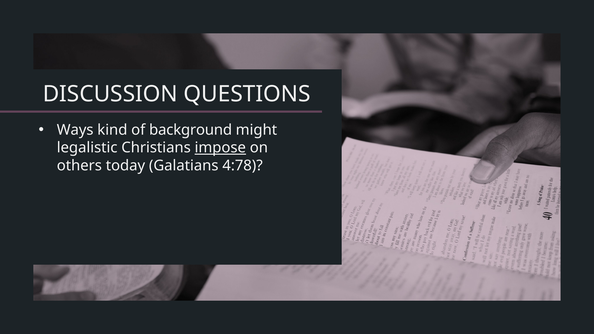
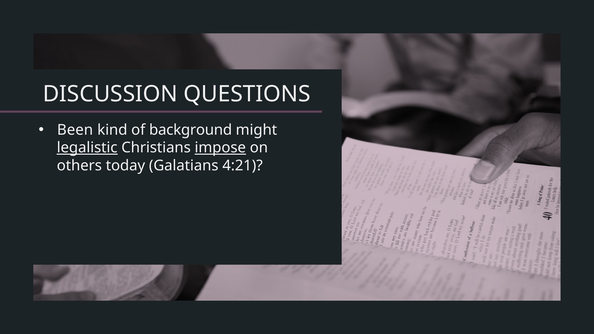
Ways: Ways -> Been
legalistic underline: none -> present
4:78: 4:78 -> 4:21
